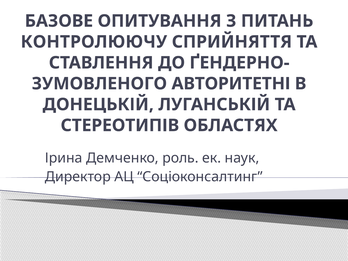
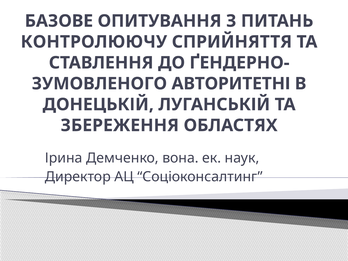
СТЕРЕОТИПІВ: СТЕРЕОТИПІВ -> ЗБЕРЕЖЕННЯ
роль: роль -> вона
